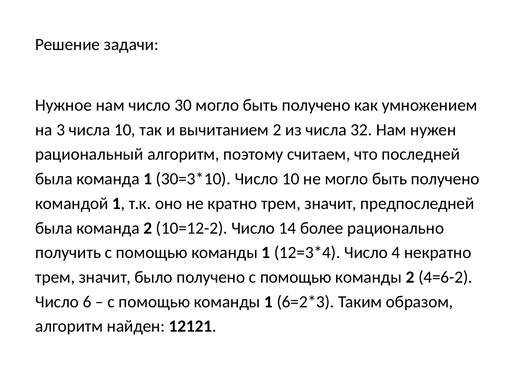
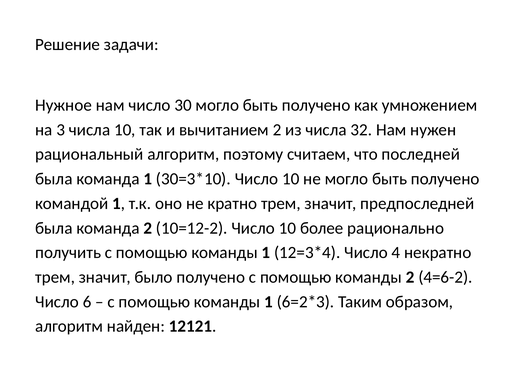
10=12-2 Число 14: 14 -> 10
